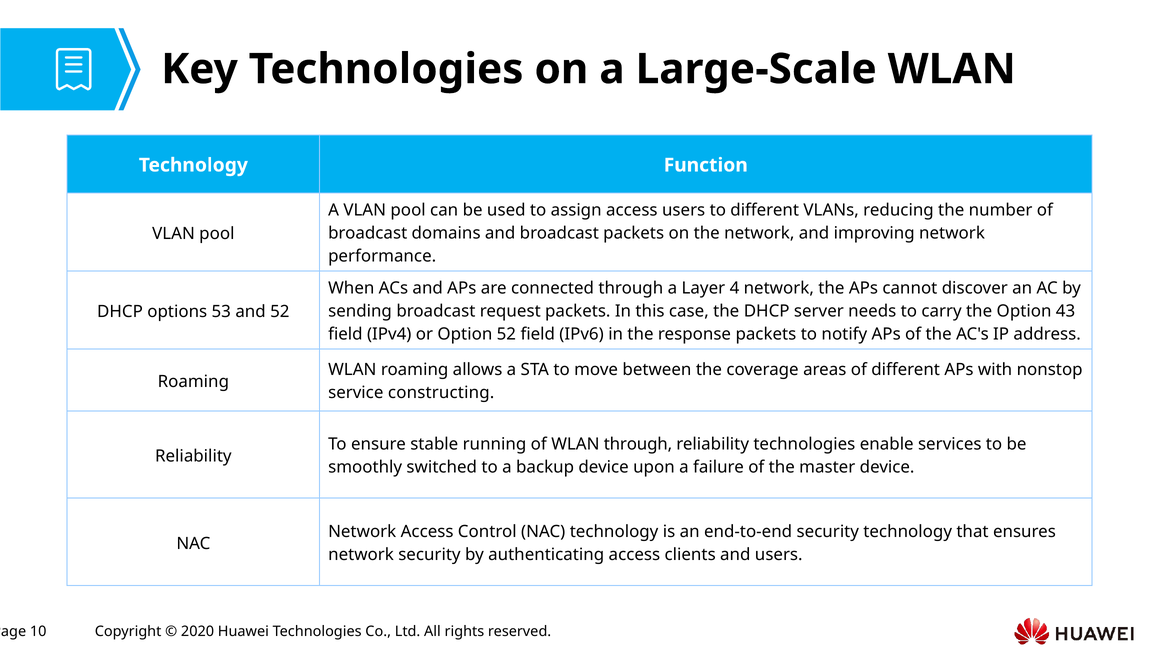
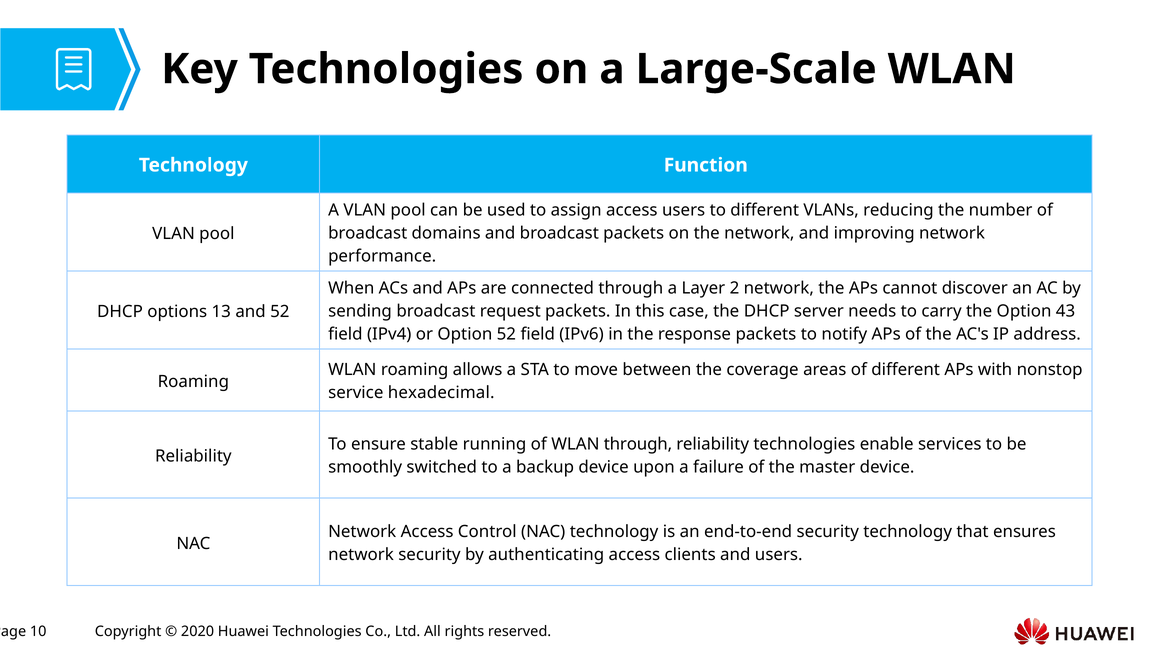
4: 4 -> 2
53: 53 -> 13
constructing: constructing -> hexadecimal
